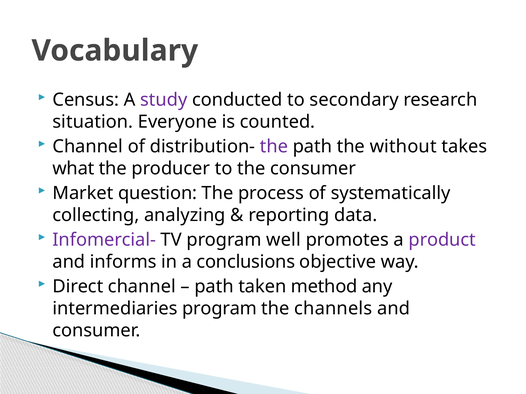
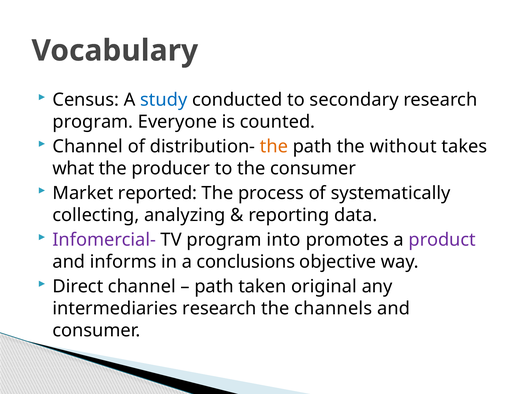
study colour: purple -> blue
situation at (93, 122): situation -> program
the at (274, 147) colour: purple -> orange
question: question -> reported
well: well -> into
method: method -> original
intermediaries program: program -> research
